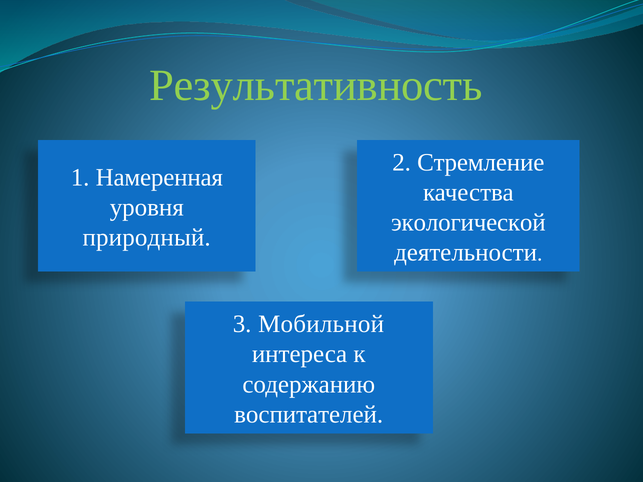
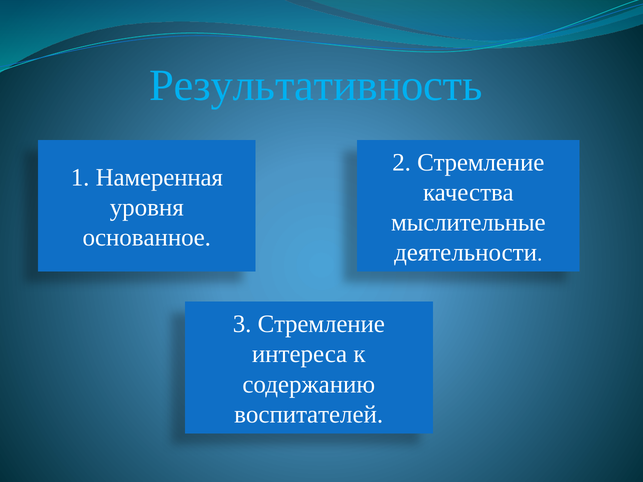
Результативность colour: light green -> light blue
экологической: экологической -> мыслительные
природный: природный -> основанное
3 Мобильной: Мобильной -> Стремление
